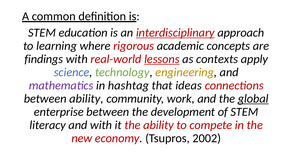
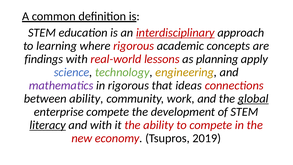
lessons underline: present -> none
contexts: contexts -> planning
in hashtag: hashtag -> rigorous
enterprise between: between -> compete
literacy underline: none -> present
2002: 2002 -> 2019
